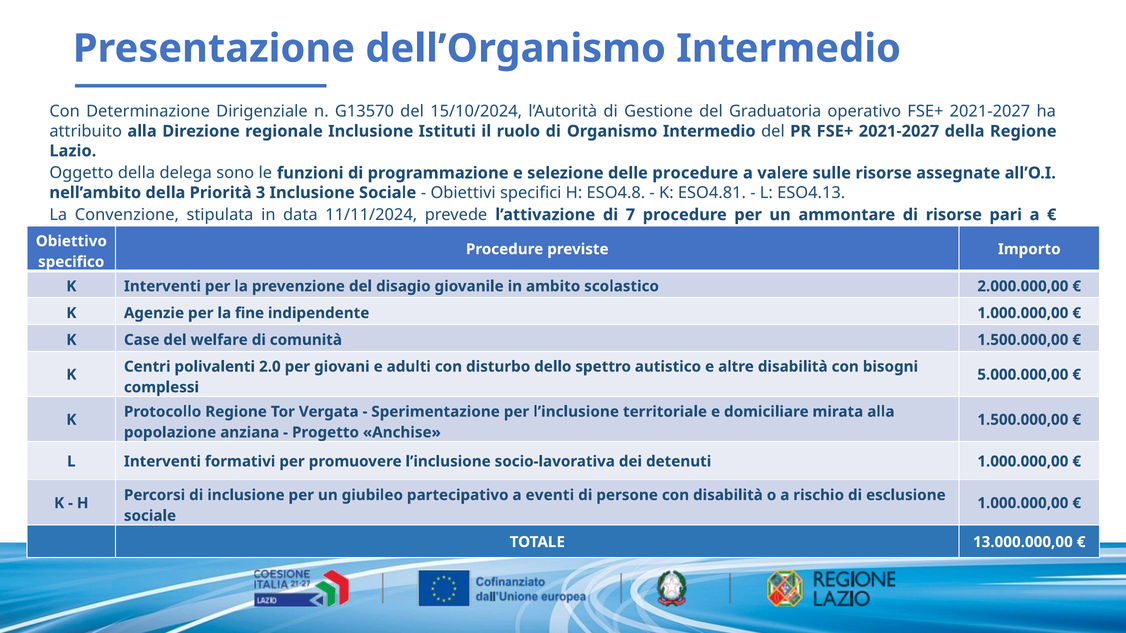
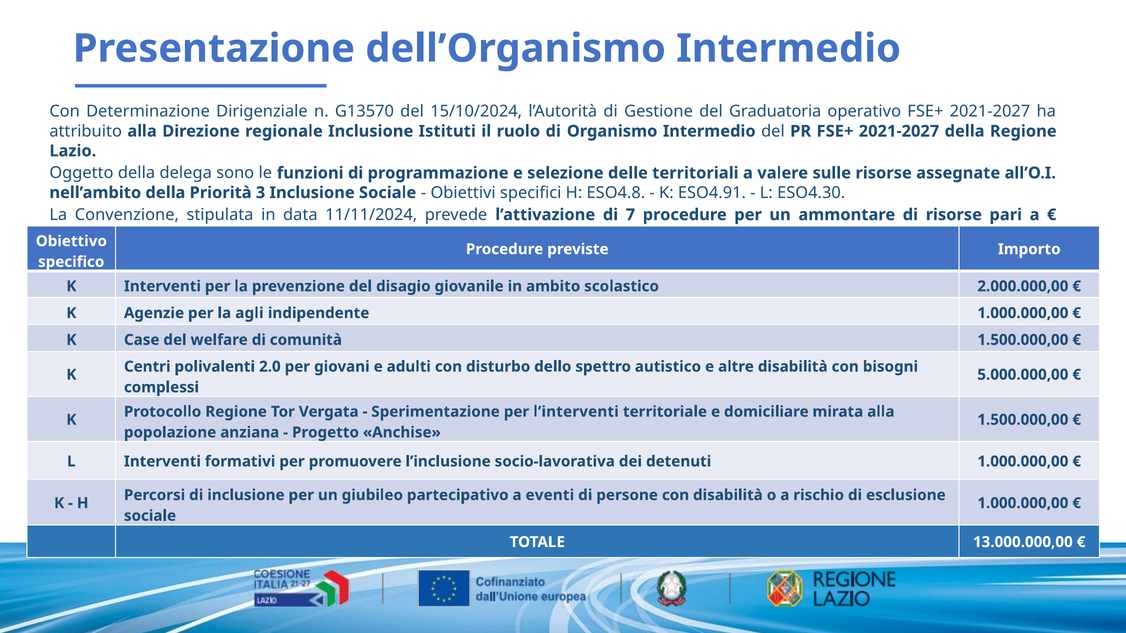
delle procedure: procedure -> territoriali
ESO4.81: ESO4.81 -> ESO4.91
ESO4.13: ESO4.13 -> ESO4.30
fine: fine -> agli
per l’inclusione: l’inclusione -> l’interventi
